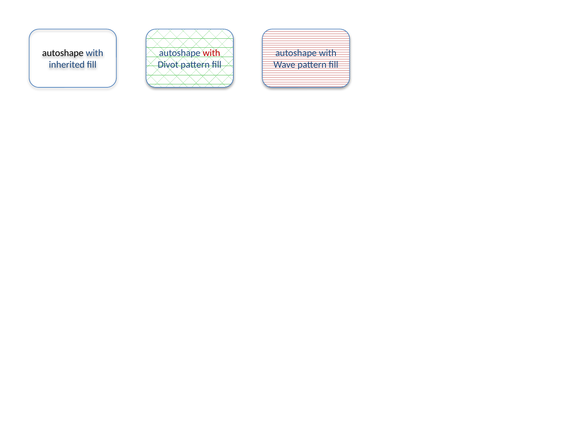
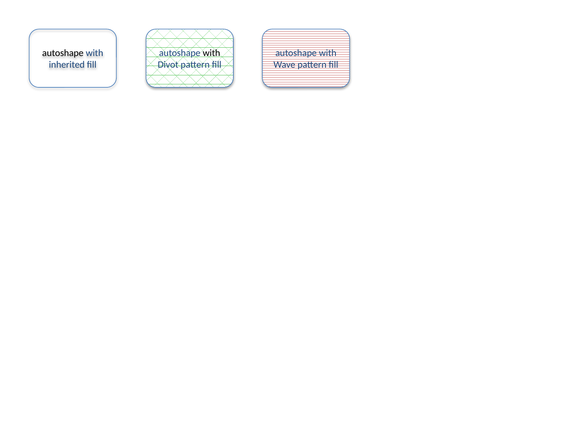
with at (211, 53) colour: red -> black
